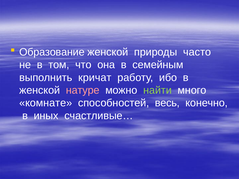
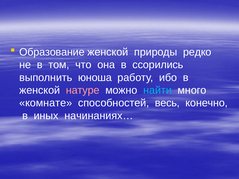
часто: часто -> редко
семейным: семейным -> ссорились
кричат: кричат -> юноша
найти colour: light green -> light blue
счастливые…: счастливые… -> начинаниях…
